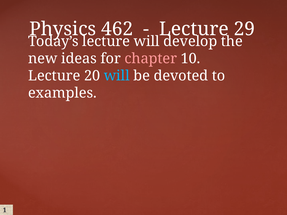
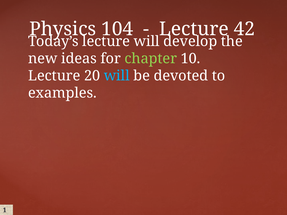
462: 462 -> 104
29: 29 -> 42
chapter colour: pink -> light green
